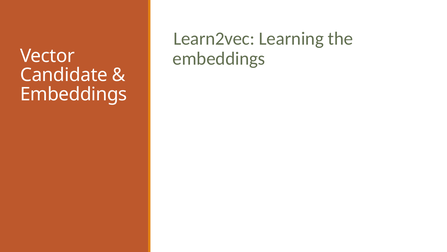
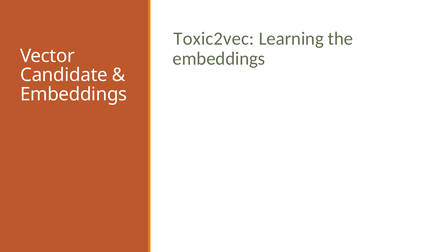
Learn2vec: Learn2vec -> Toxic2vec
